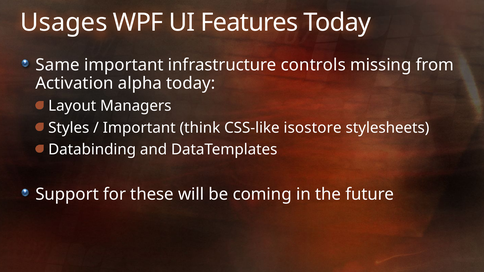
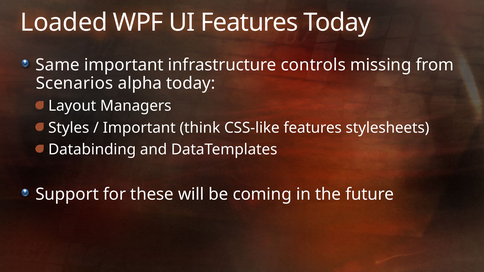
Usages: Usages -> Loaded
Activation: Activation -> Scenarios
CSS-like isostore: isostore -> features
